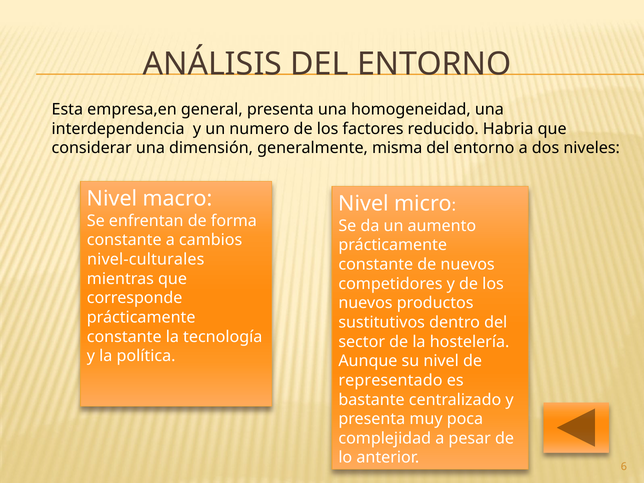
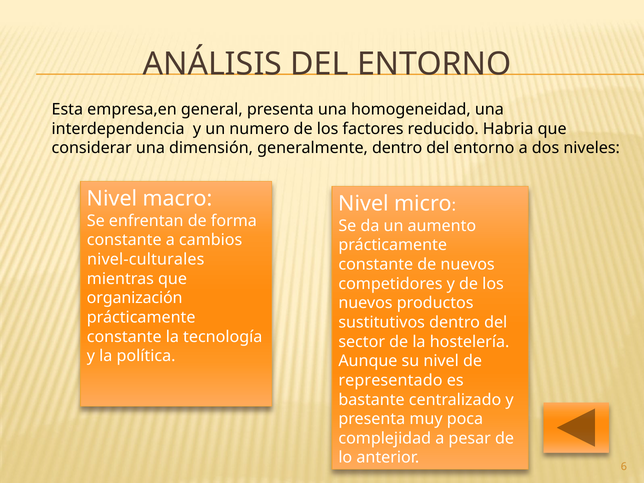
generalmente misma: misma -> dentro
corresponde: corresponde -> organización
